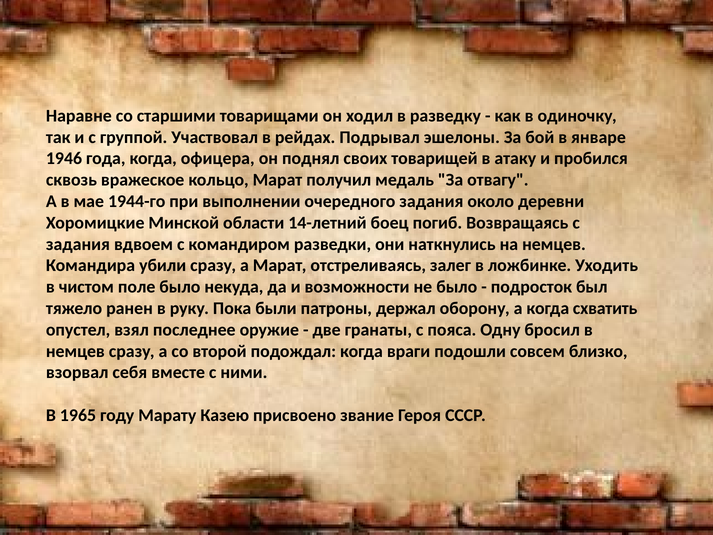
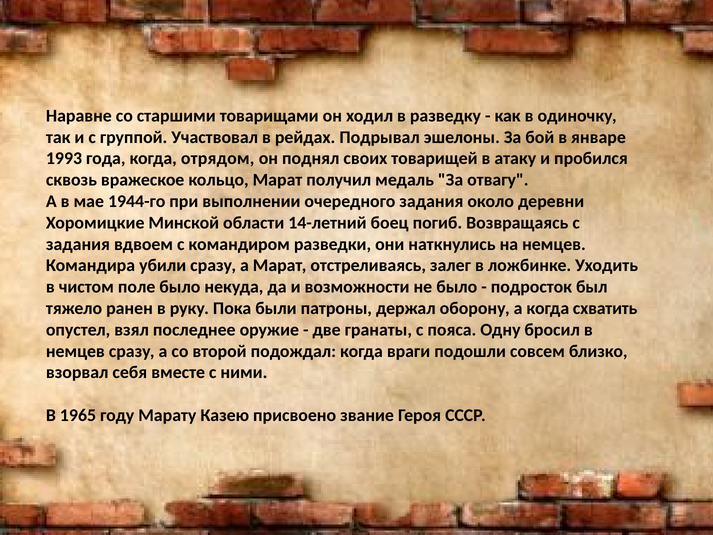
1946: 1946 -> 1993
офицера: офицера -> отрядом
